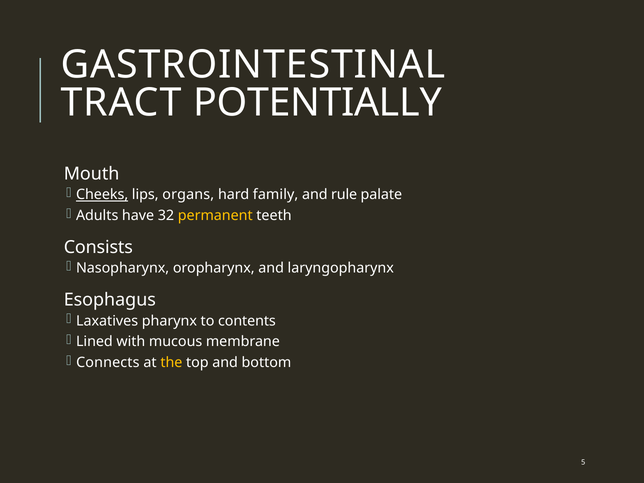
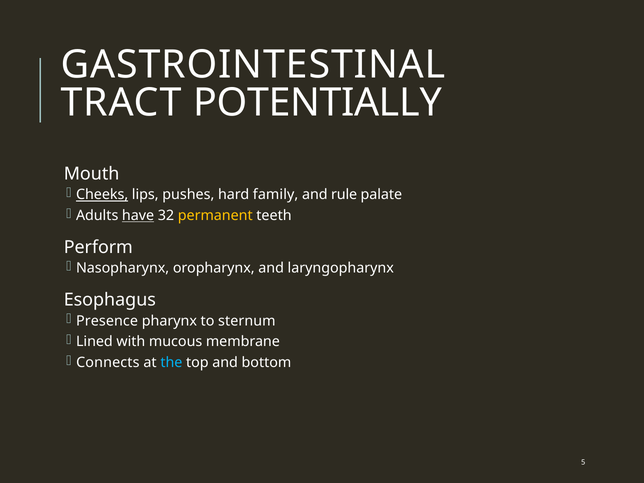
organs: organs -> pushes
have underline: none -> present
Consists: Consists -> Perform
Laxatives: Laxatives -> Presence
contents: contents -> sternum
the colour: yellow -> light blue
